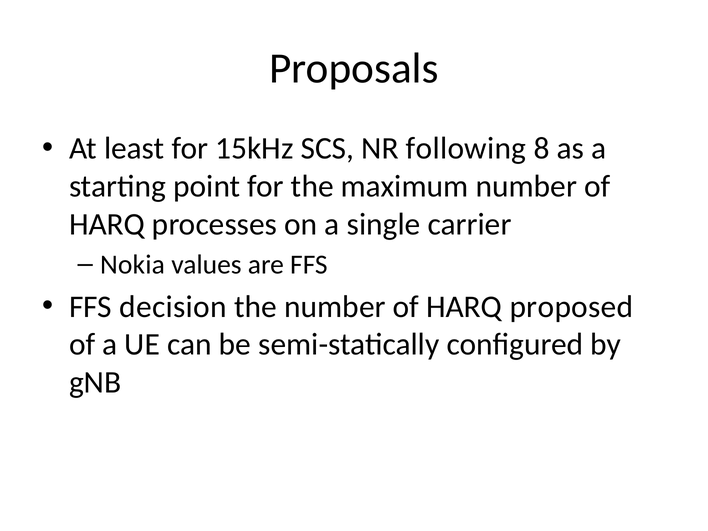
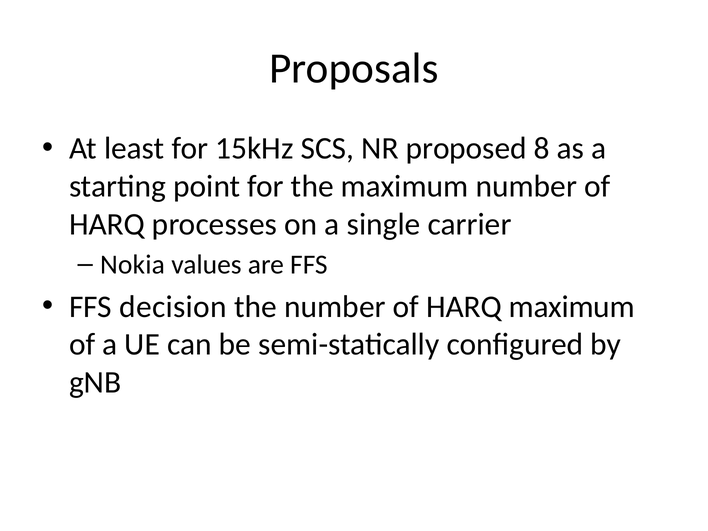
following: following -> proposed
HARQ proposed: proposed -> maximum
